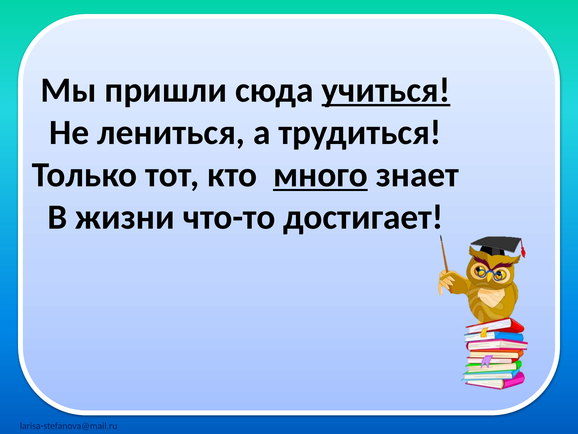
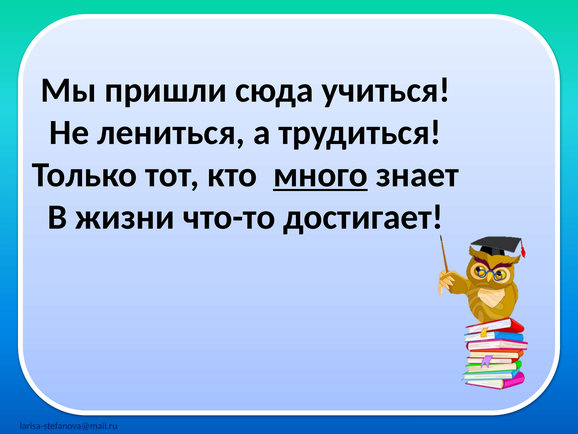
учиться underline: present -> none
